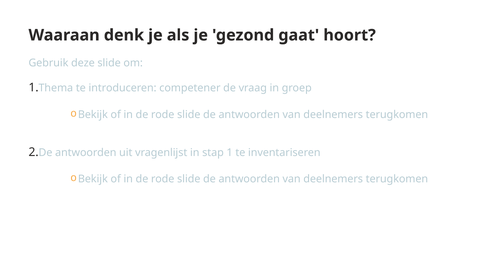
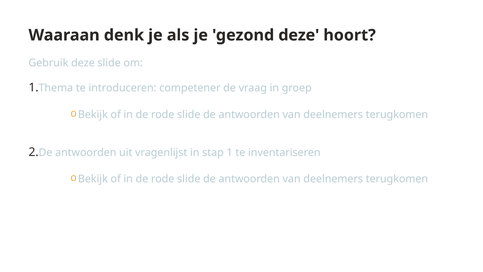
gezond gaat: gaat -> deze
